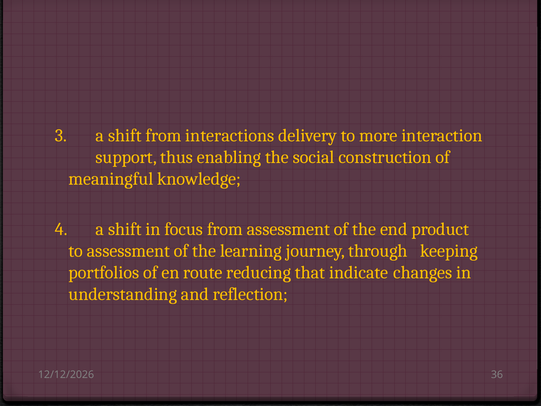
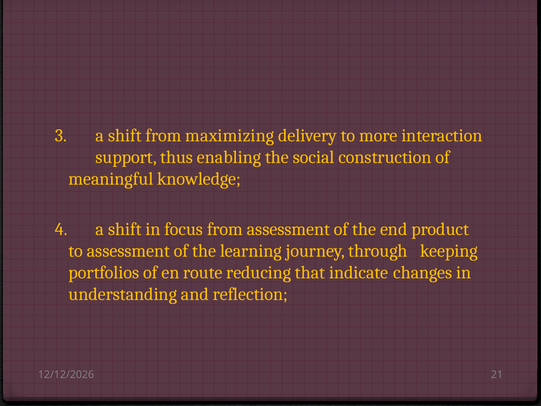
interactions: interactions -> maximizing
36: 36 -> 21
